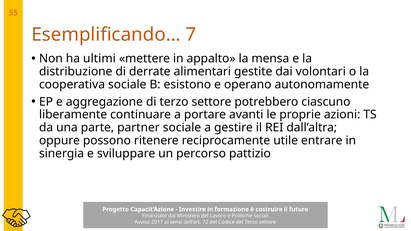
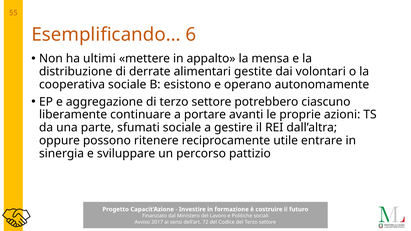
7: 7 -> 6
partner: partner -> sfumati
